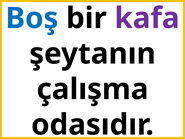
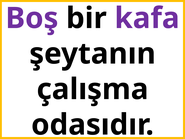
Boş colour: blue -> purple
